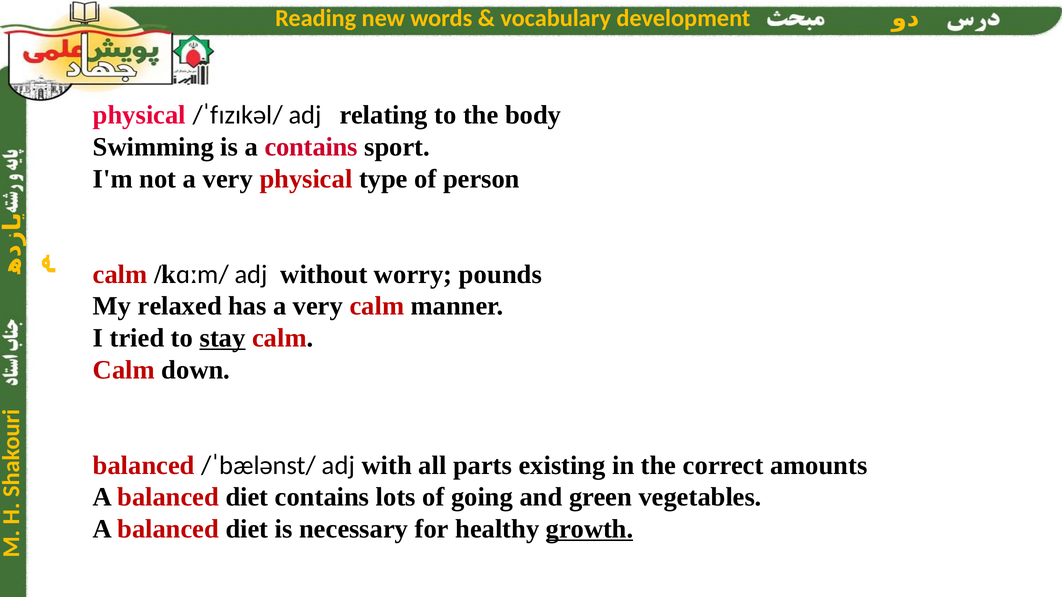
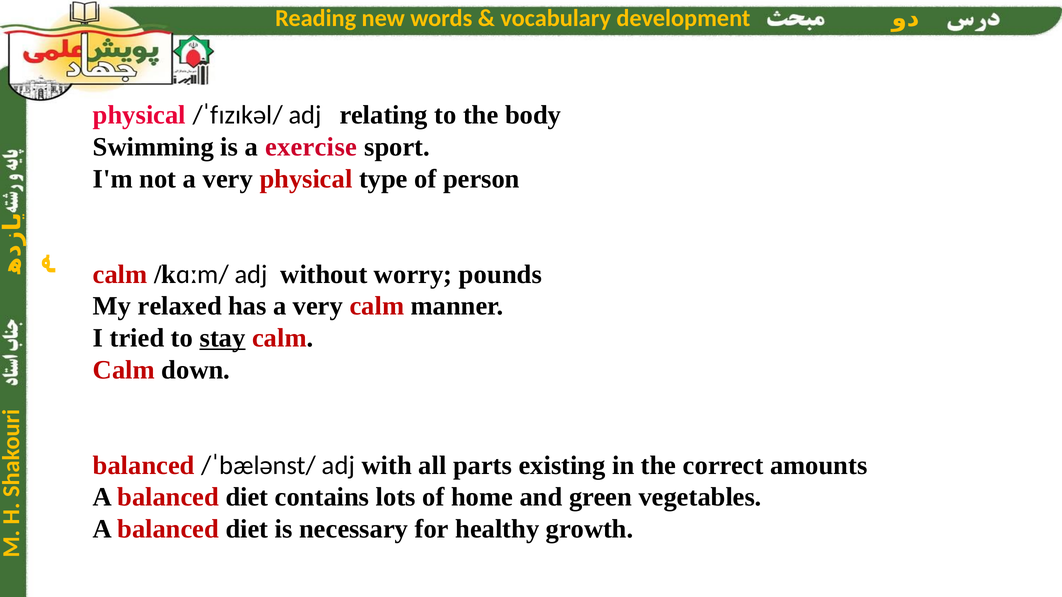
a contains: contains -> exercise
going: going -> home
growth underline: present -> none
